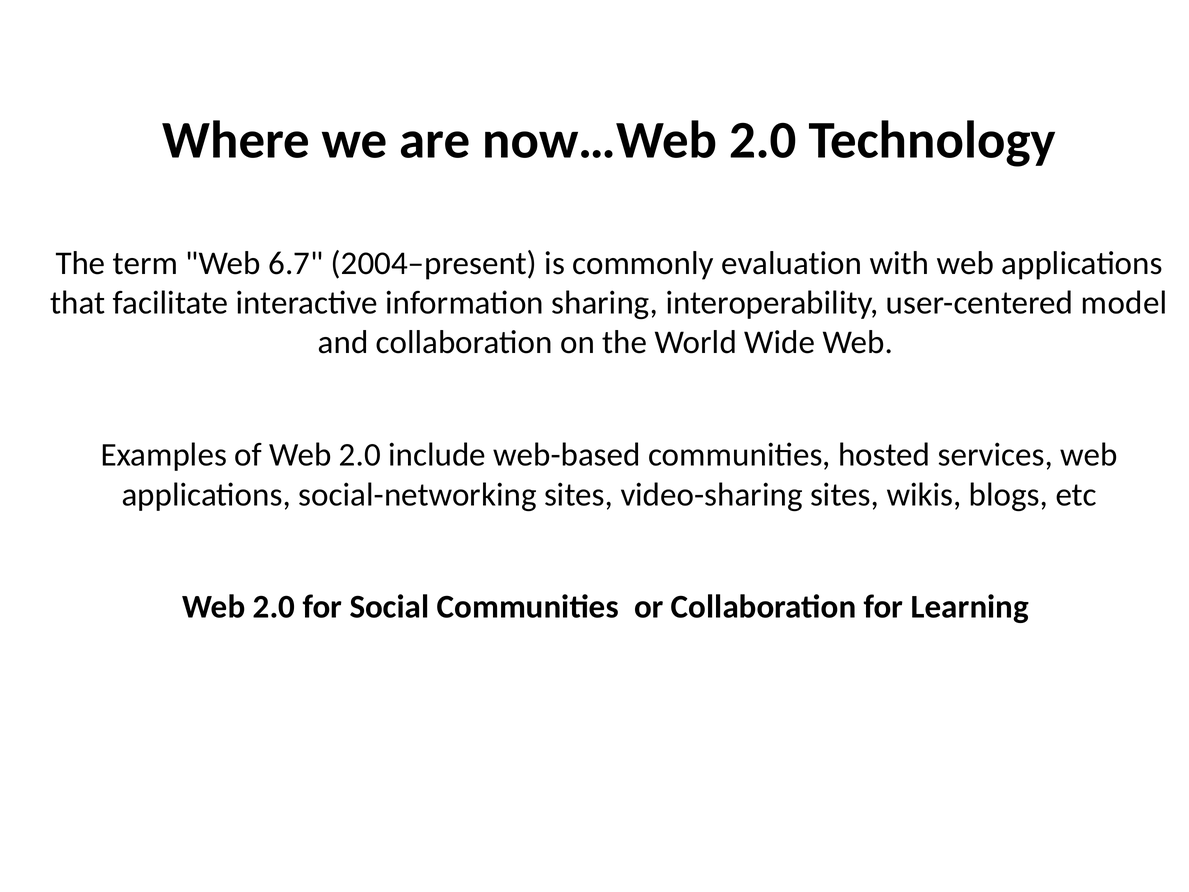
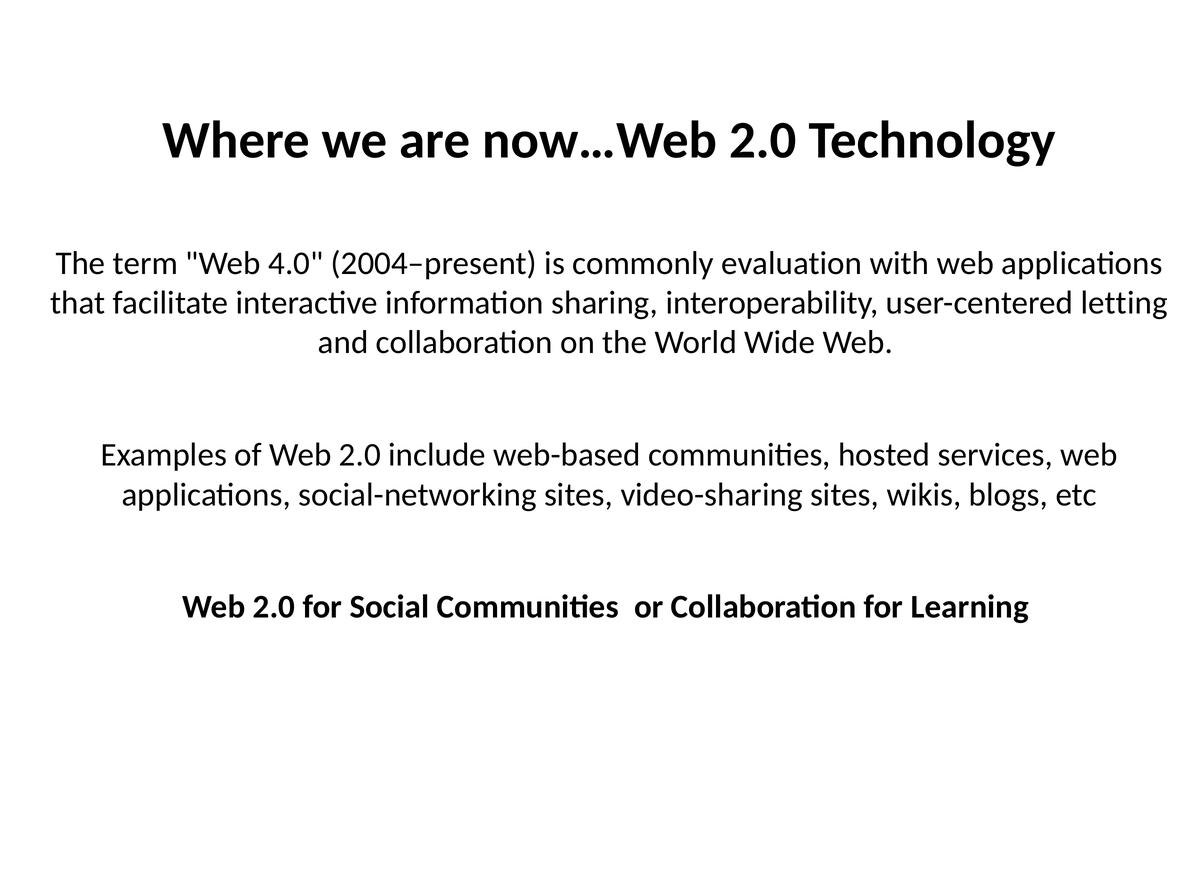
6.7: 6.7 -> 4.0
model: model -> letting
